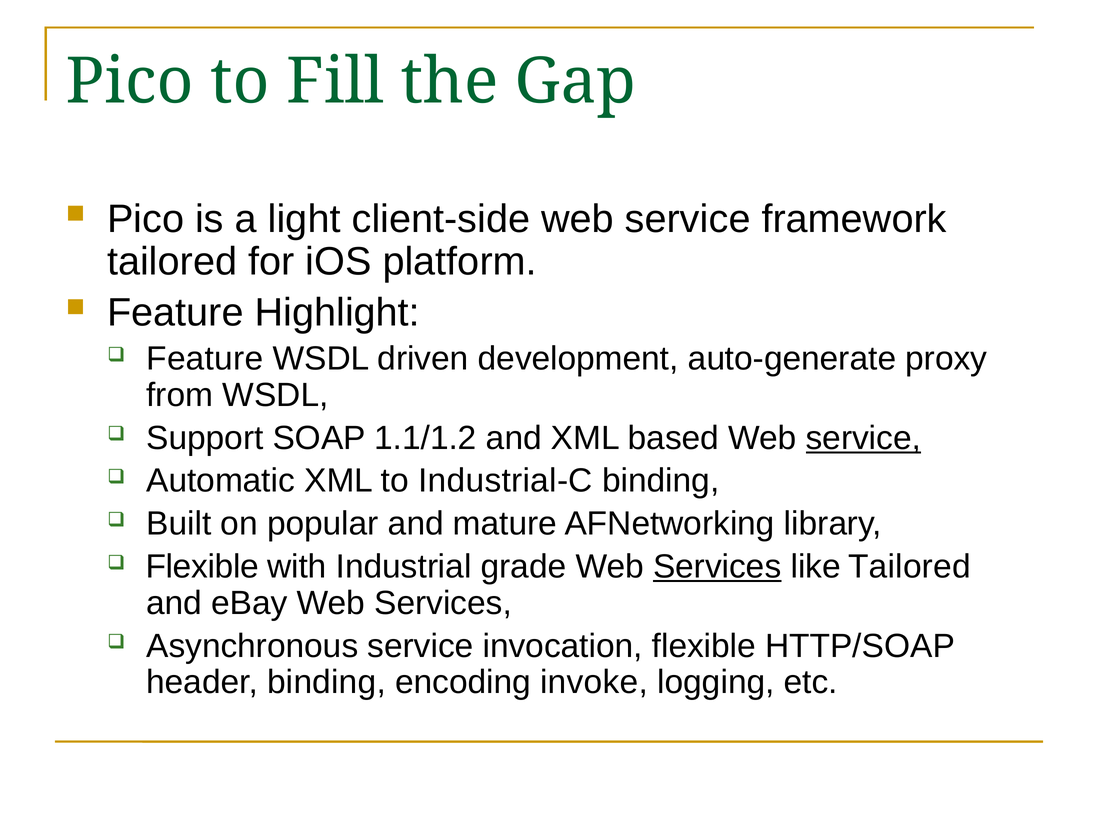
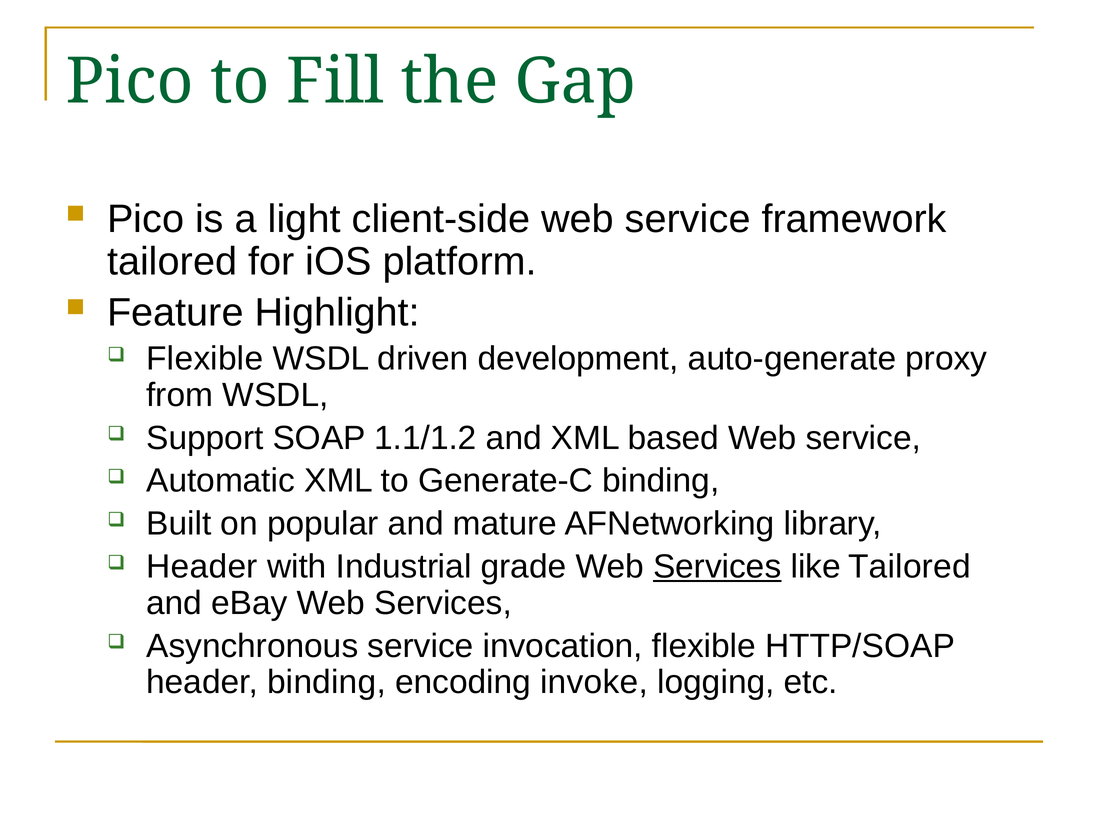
Feature at (205, 359): Feature -> Flexible
service at (863, 438) underline: present -> none
Industrial-C: Industrial-C -> Generate-C
Flexible at (202, 566): Flexible -> Header
